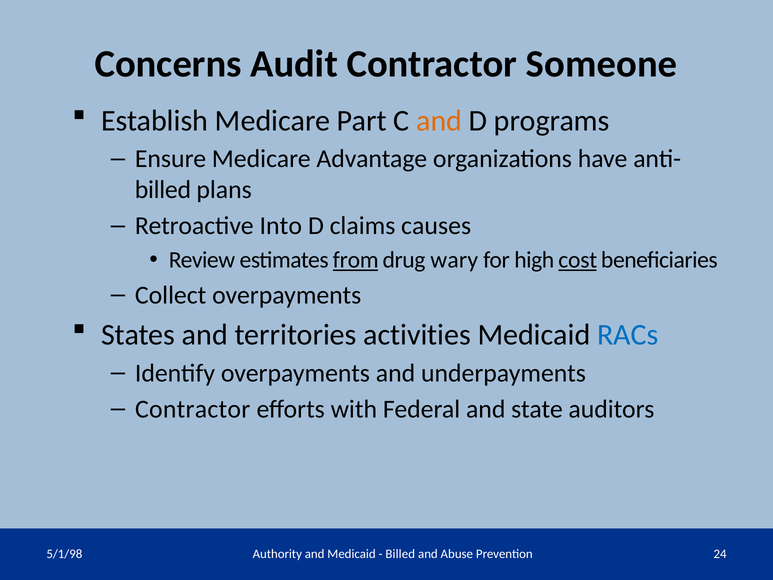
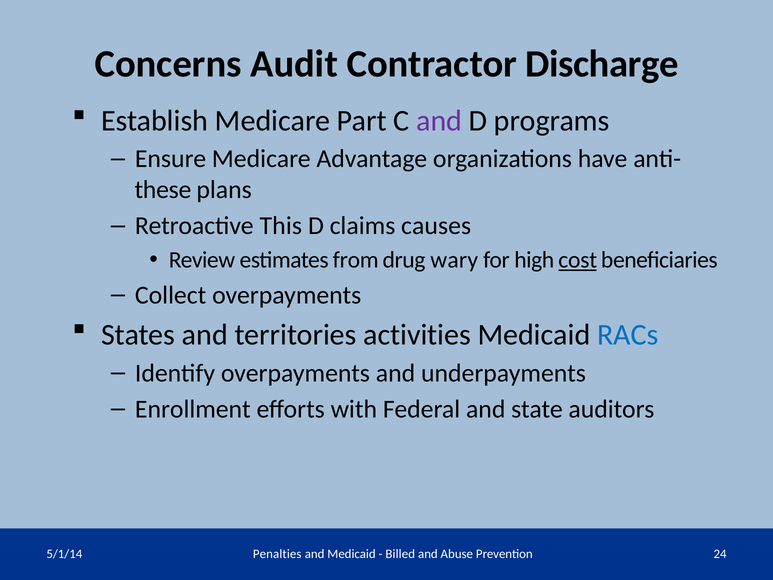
Someone: Someone -> Discharge
and at (439, 121) colour: orange -> purple
billed at (163, 190): billed -> these
Into: Into -> This
from underline: present -> none
Contractor at (193, 409): Contractor -> Enrollment
5/1/98: 5/1/98 -> 5/1/14
Authority: Authority -> Penalties
